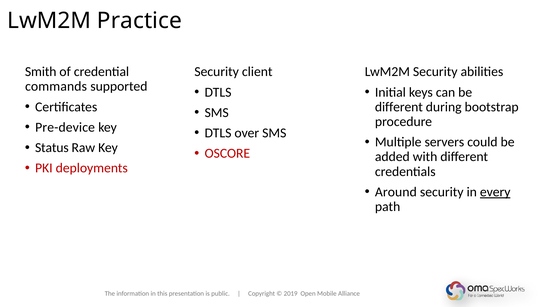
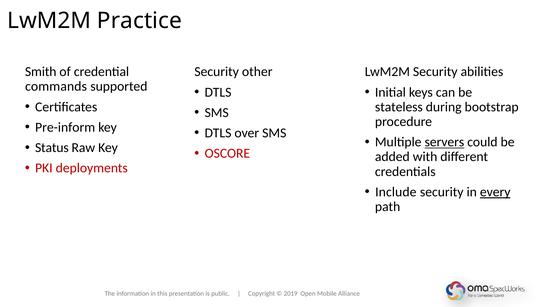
client: client -> other
different at (399, 107): different -> stateless
Pre-device: Pre-device -> Pre-inform
servers underline: none -> present
Around: Around -> Include
